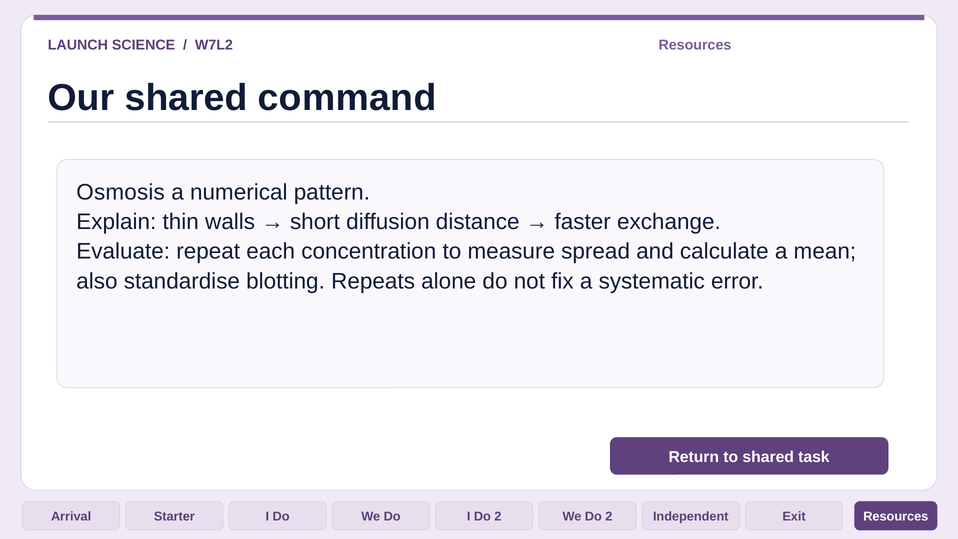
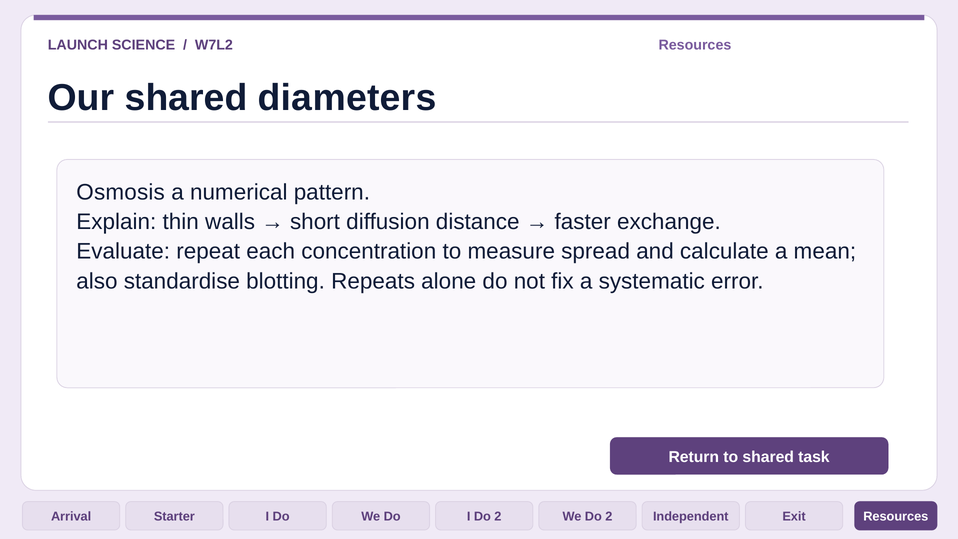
command: command -> diameters
